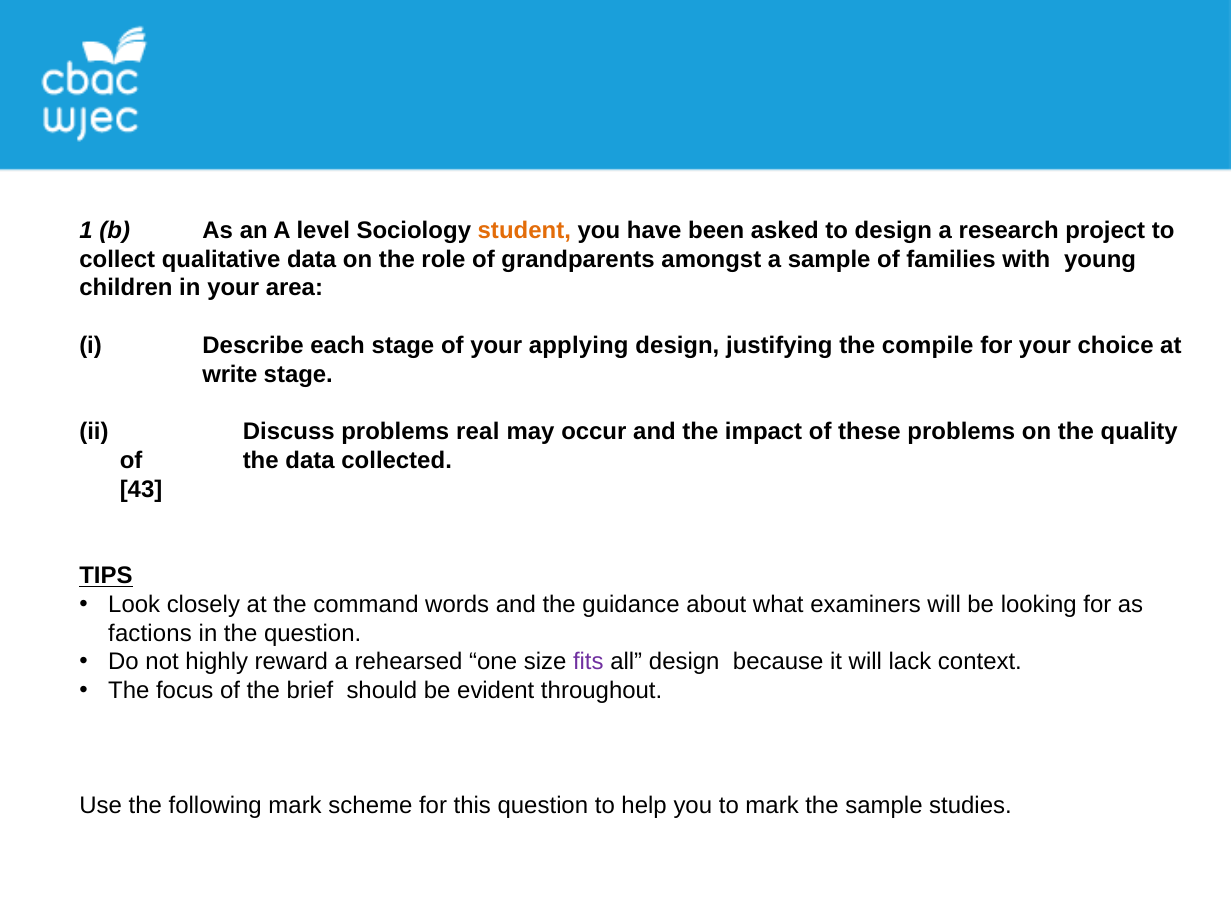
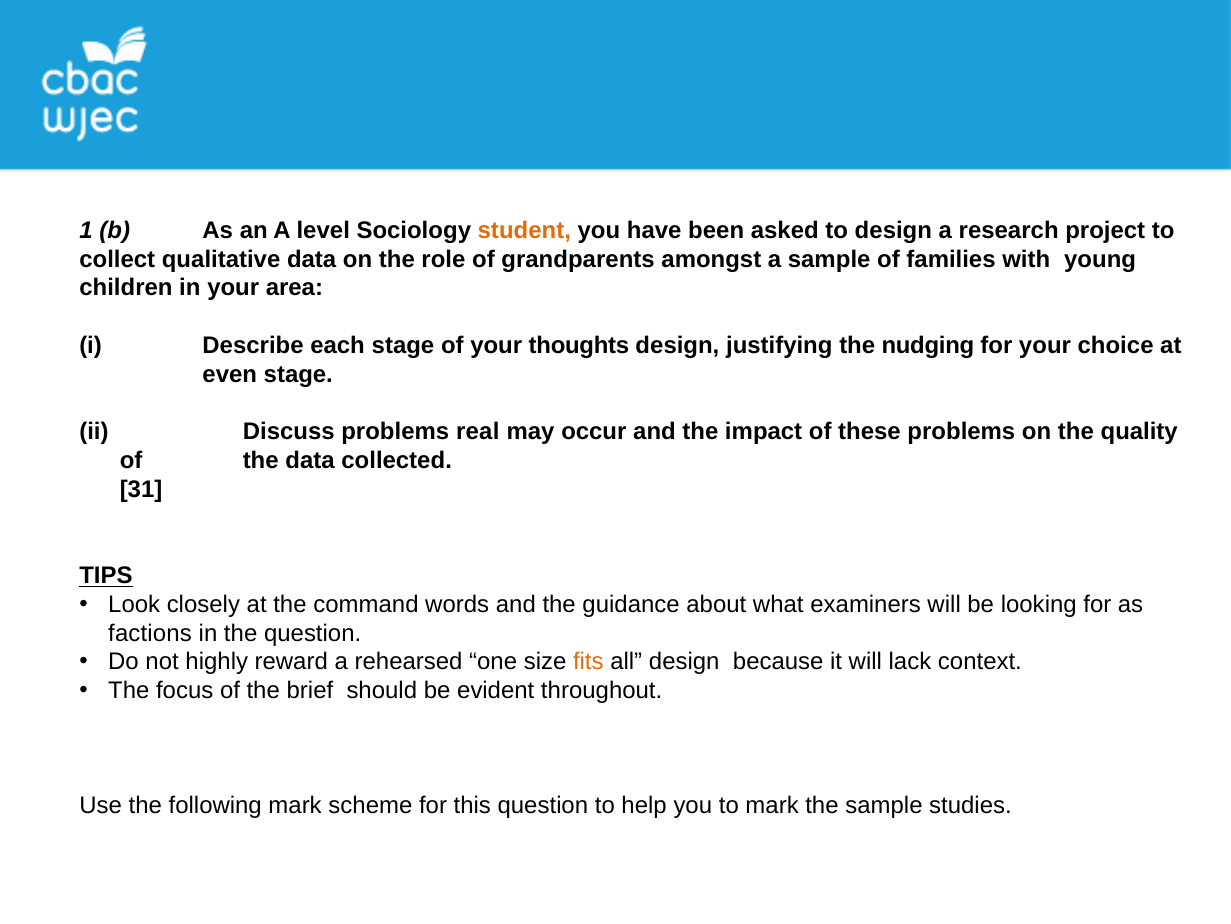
applying: applying -> thoughts
compile: compile -> nudging
write: write -> even
43: 43 -> 31
fits colour: purple -> orange
